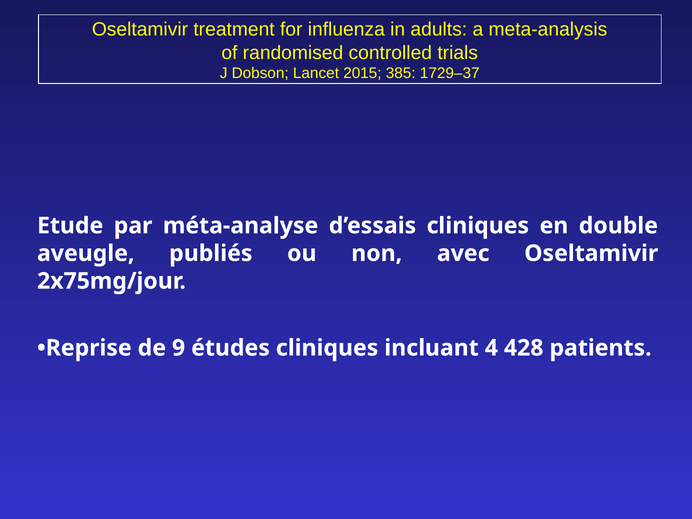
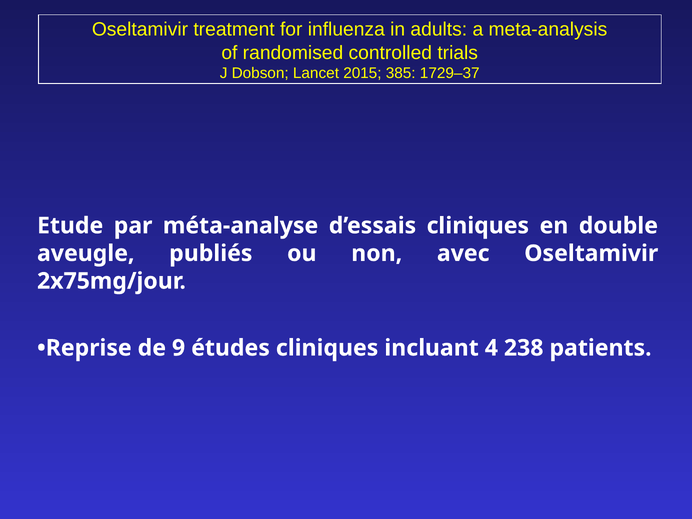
428: 428 -> 238
